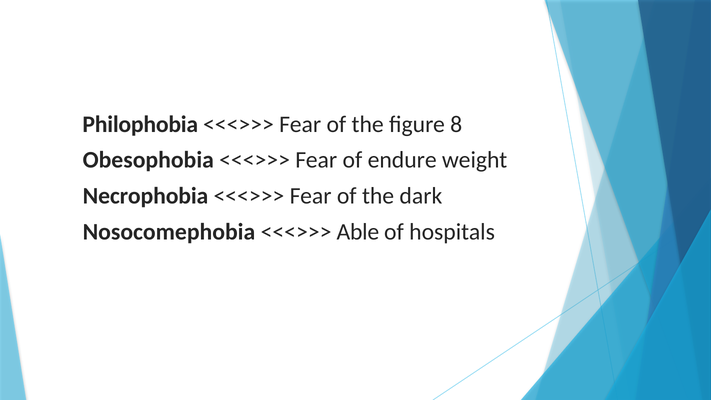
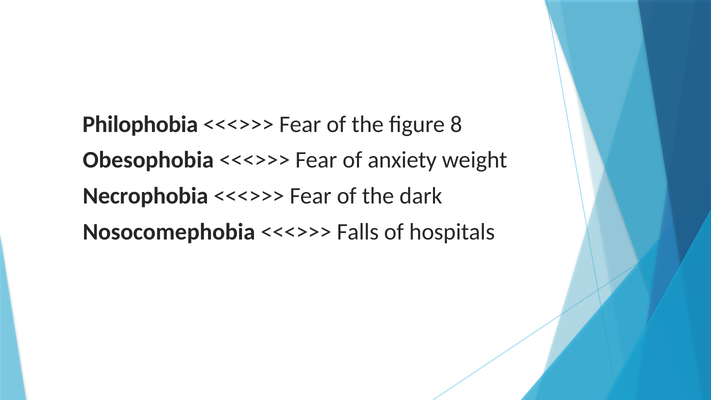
endure: endure -> anxiety
Able: Able -> Falls
